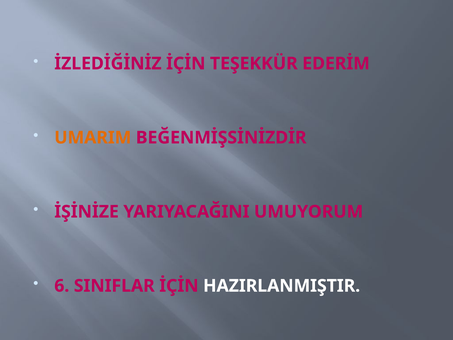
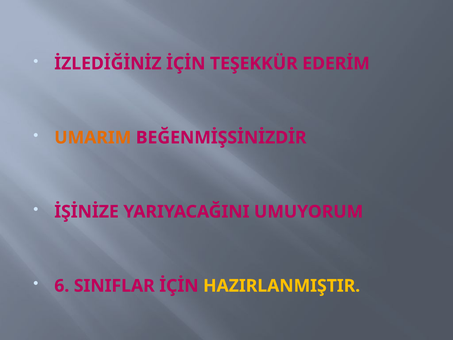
HAZIRLANMIŞTIR colour: white -> yellow
